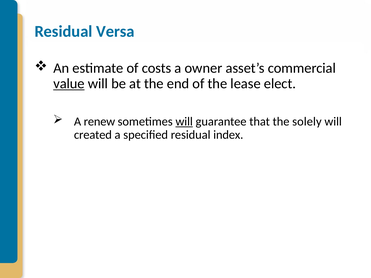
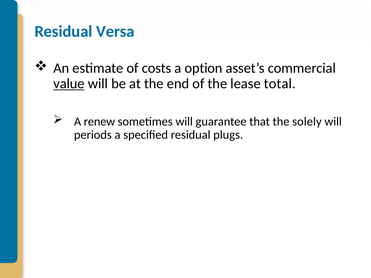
owner: owner -> option
elect: elect -> total
will at (184, 122) underline: present -> none
created: created -> periods
index: index -> plugs
